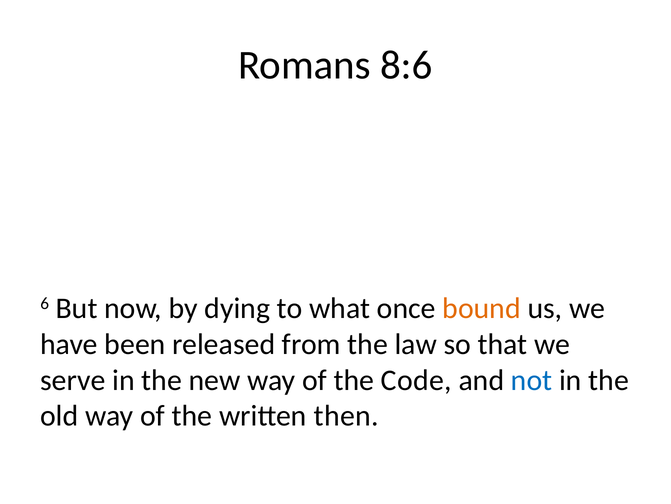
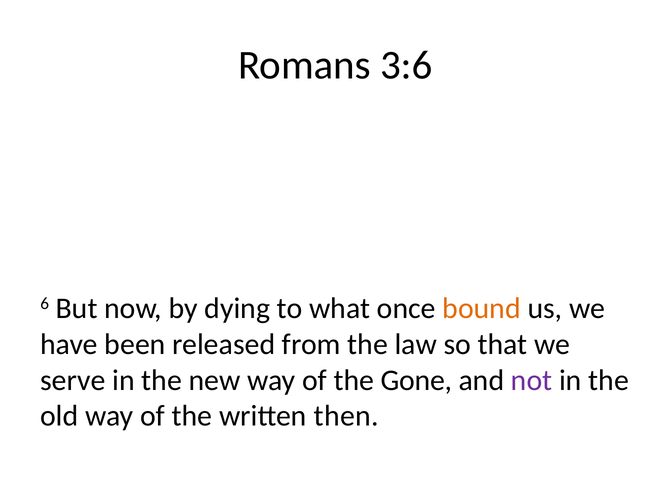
8:6: 8:6 -> 3:6
Code: Code -> Gone
not colour: blue -> purple
